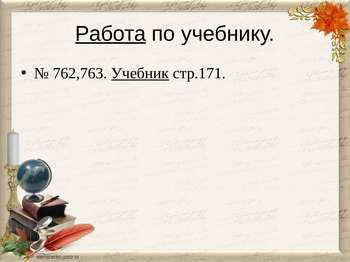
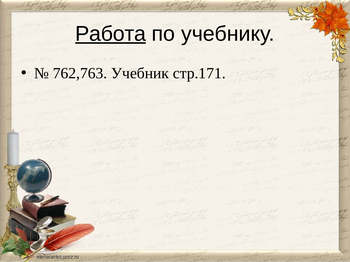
Учебник underline: present -> none
